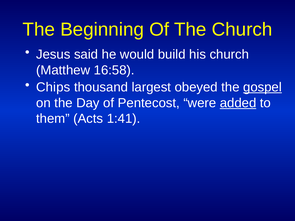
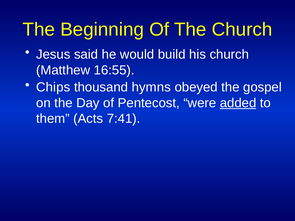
16:58: 16:58 -> 16:55
largest: largest -> hymns
gospel underline: present -> none
1:41: 1:41 -> 7:41
